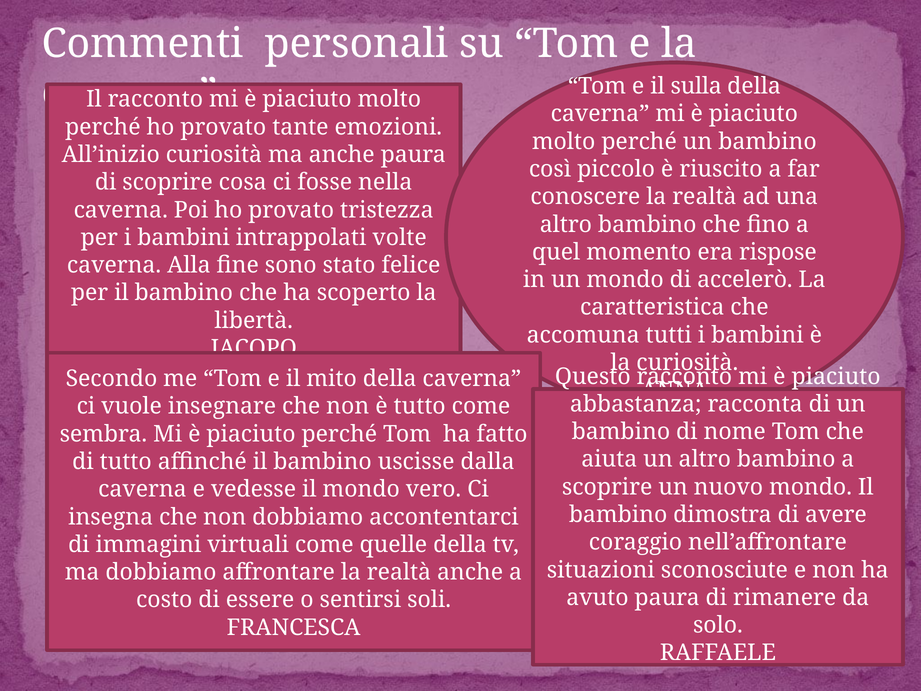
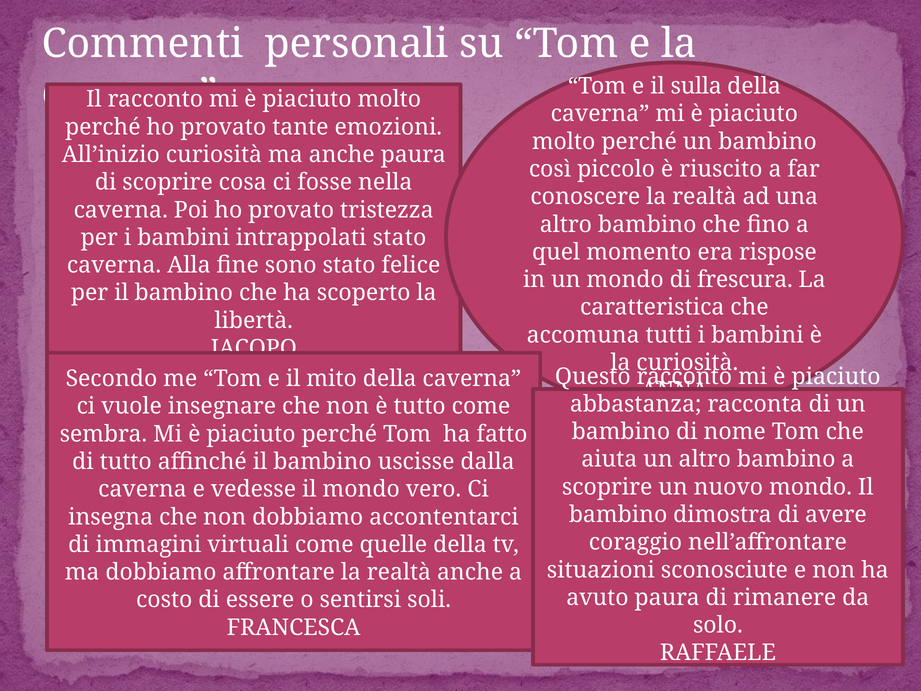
intrappolati volte: volte -> stato
accelerò: accelerò -> frescura
